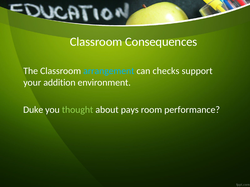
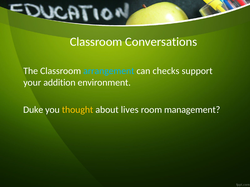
Consequences: Consequences -> Conversations
thought colour: light green -> yellow
pays: pays -> lives
performance: performance -> management
